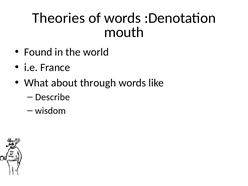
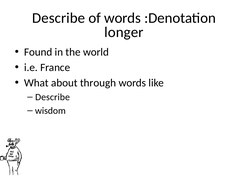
Theories at (59, 18): Theories -> Describe
mouth: mouth -> longer
